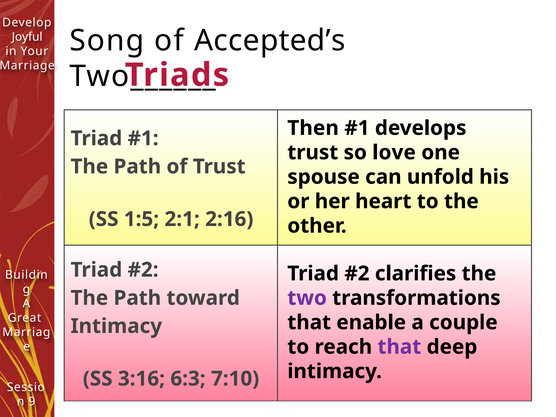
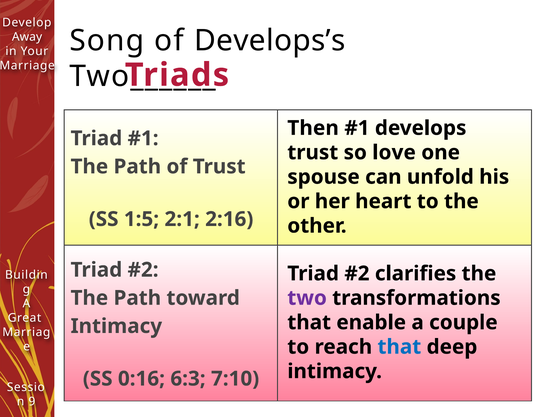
Accepted’s: Accepted’s -> Develops’s
Joyful: Joyful -> Away
that at (399, 347) colour: purple -> blue
3:16: 3:16 -> 0:16
